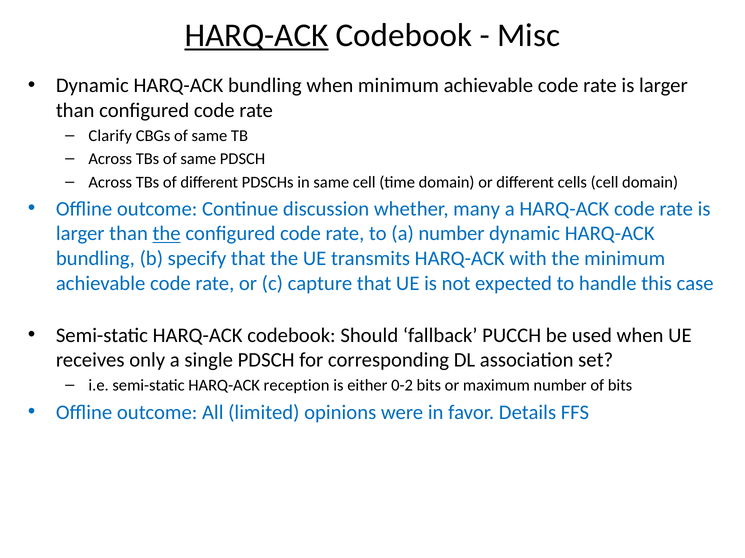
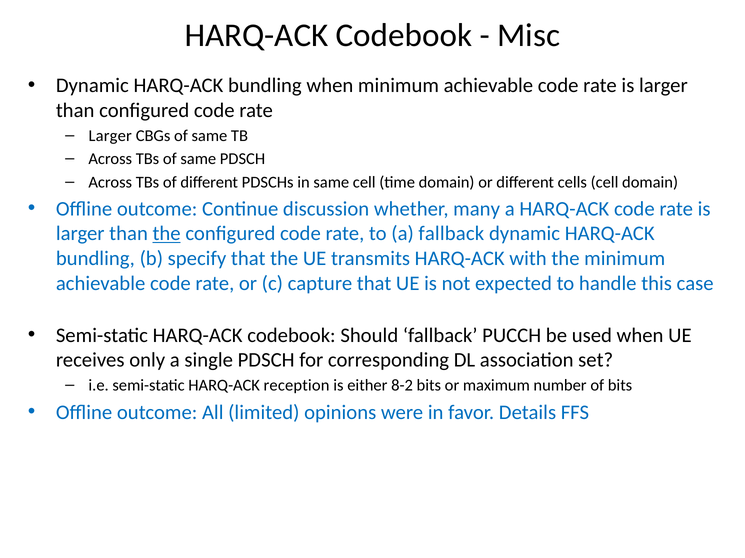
HARQ-ACK at (256, 35) underline: present -> none
Clarify at (110, 136): Clarify -> Larger
a number: number -> fallback
0-2: 0-2 -> 8-2
